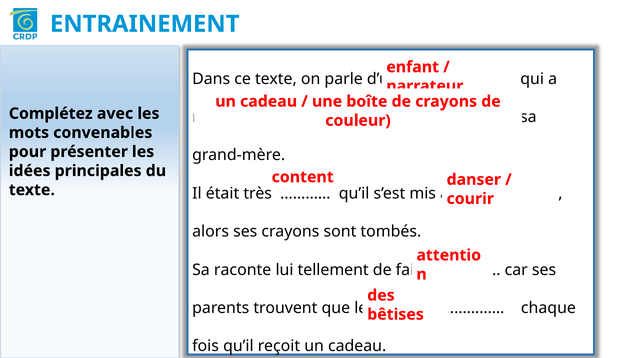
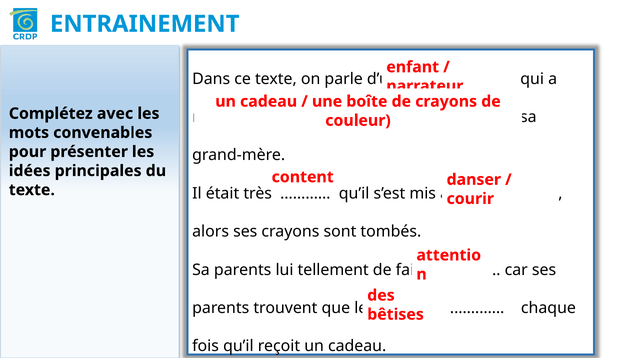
Sa raconte: raconte -> parents
